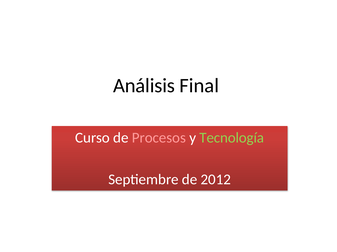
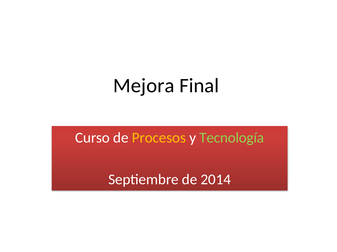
Análisis: Análisis -> Mejora
Procesos colour: pink -> yellow
2012: 2012 -> 2014
